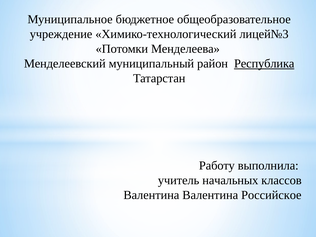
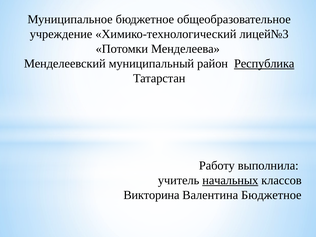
начальных underline: none -> present
Валентина at (151, 195): Валентина -> Викторина
Валентина Российское: Российское -> Бюджетное
